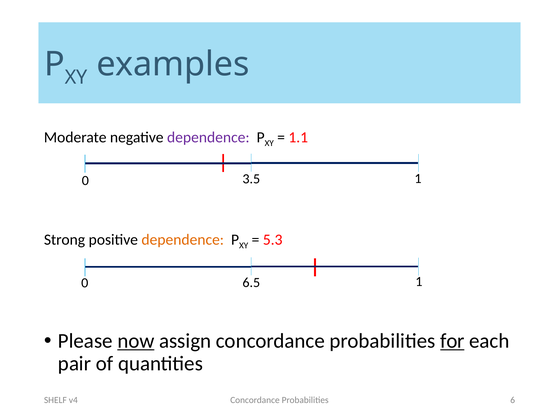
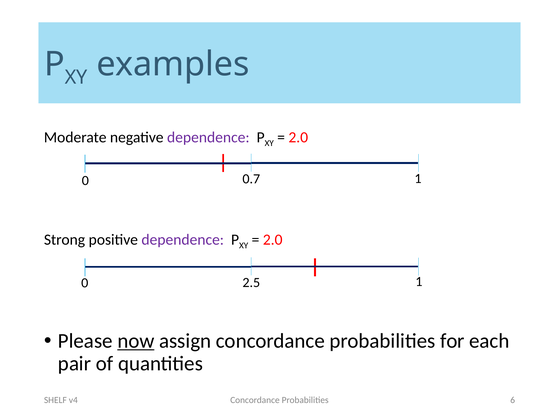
1.1 at (298, 137): 1.1 -> 2.0
3.5: 3.5 -> 0.7
dependence at (183, 240) colour: orange -> purple
5.3 at (273, 240): 5.3 -> 2.0
6.5: 6.5 -> 2.5
for underline: present -> none
